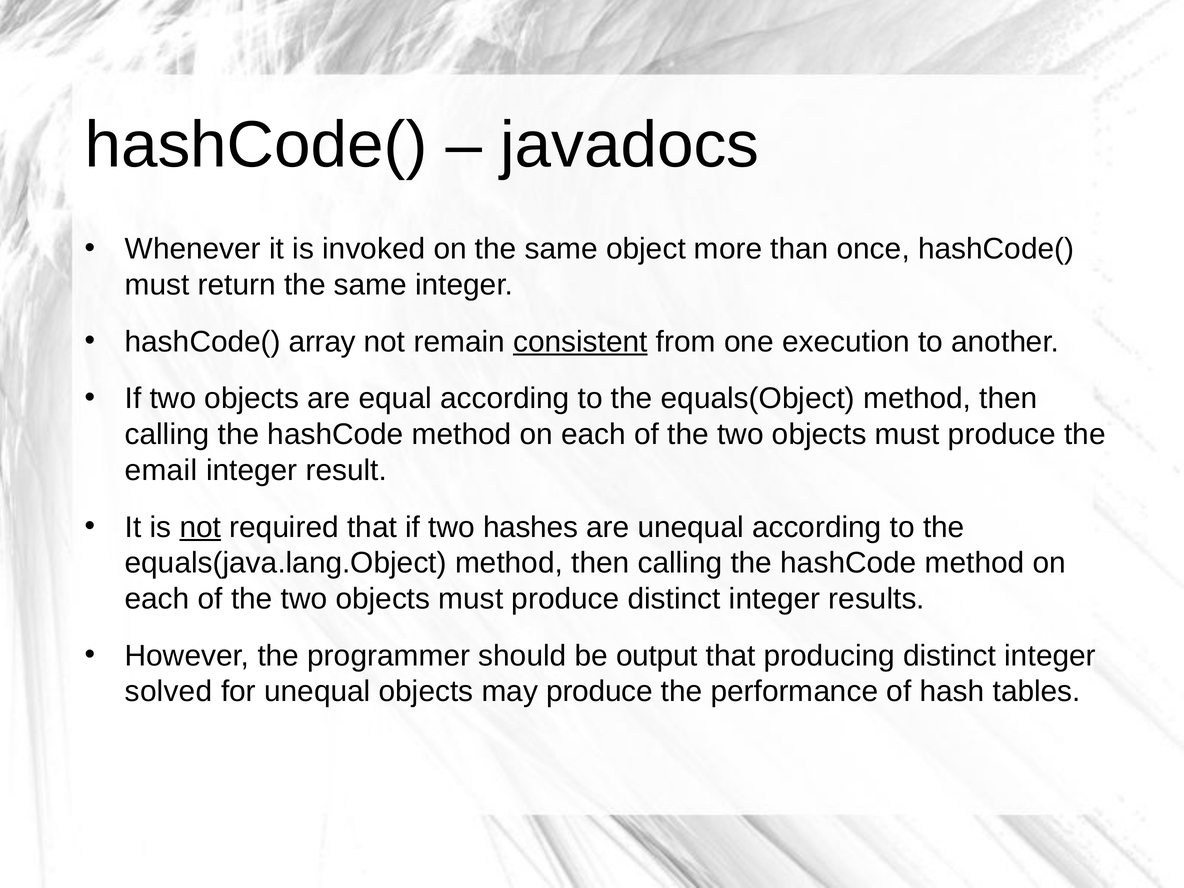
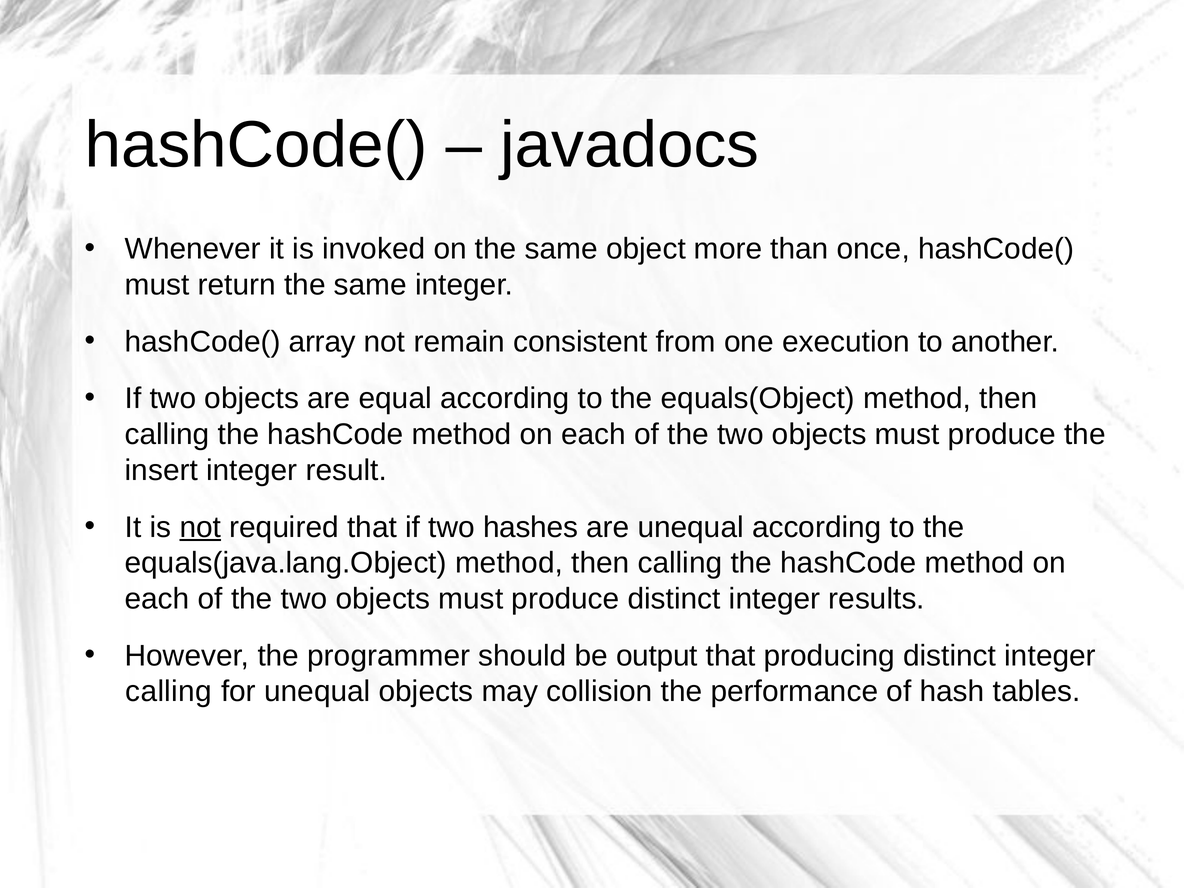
consistent underline: present -> none
email: email -> insert
solved at (169, 691): solved -> calling
may produce: produce -> collision
